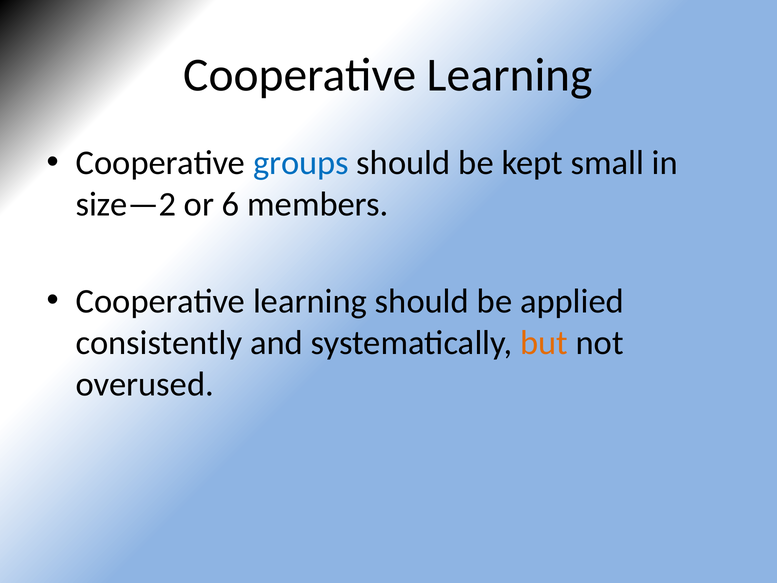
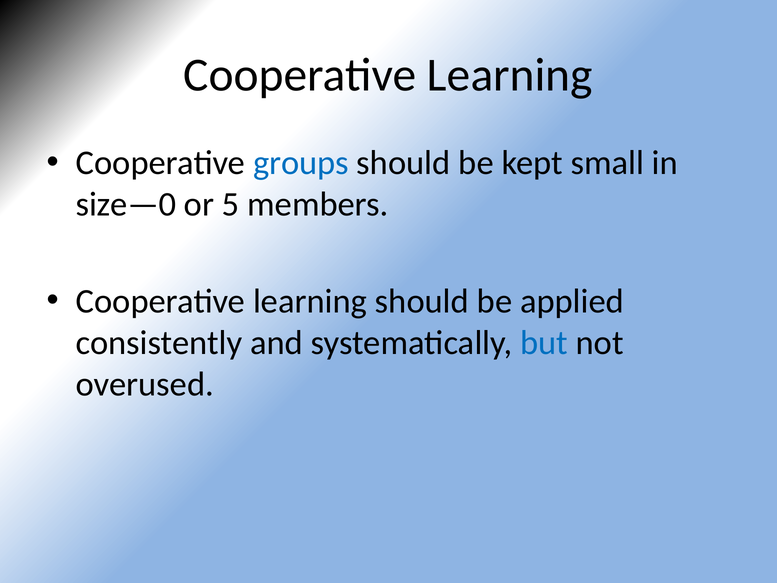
size—2: size—2 -> size—0
6: 6 -> 5
but colour: orange -> blue
